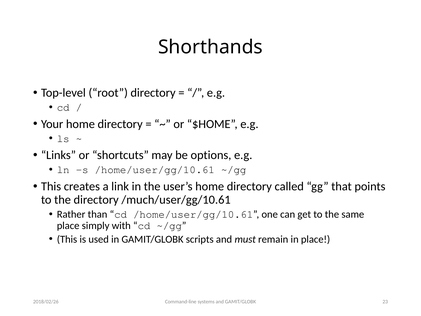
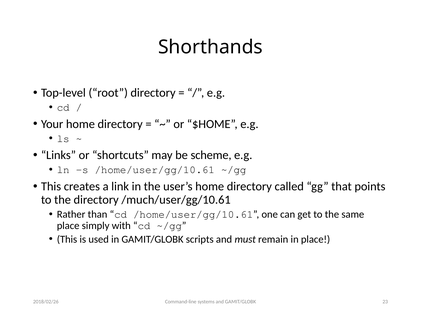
options: options -> scheme
